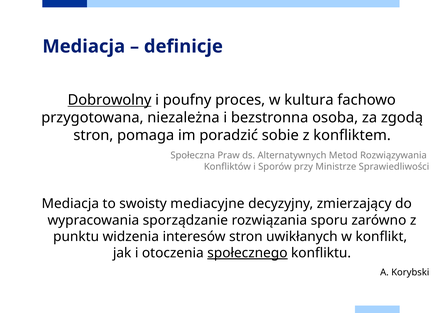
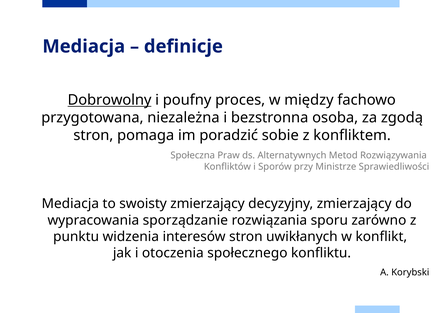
kultura: kultura -> między
swoisty mediacyjne: mediacyjne -> zmierzający
społecznego underline: present -> none
